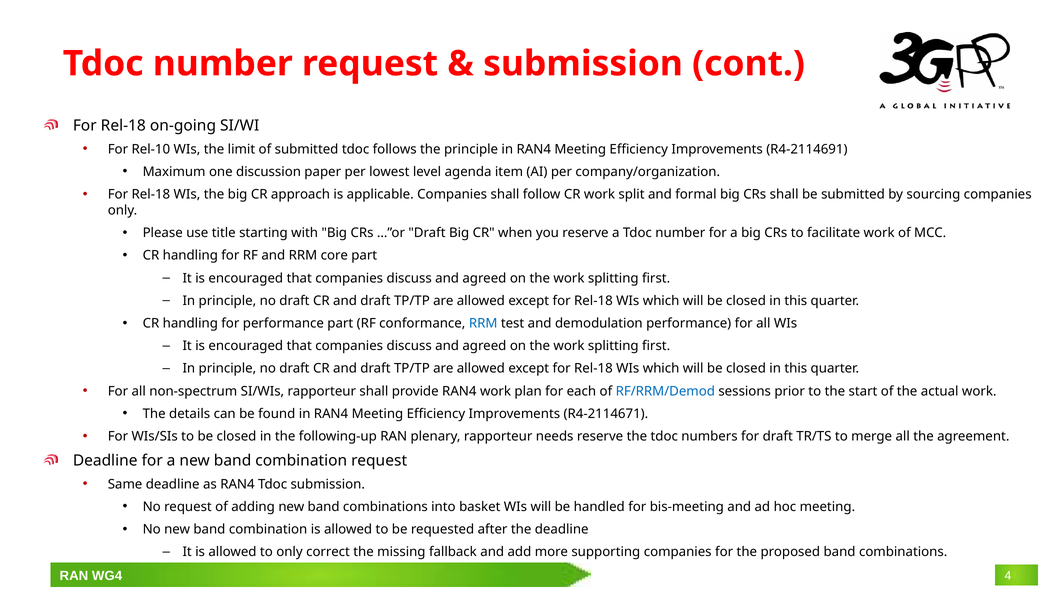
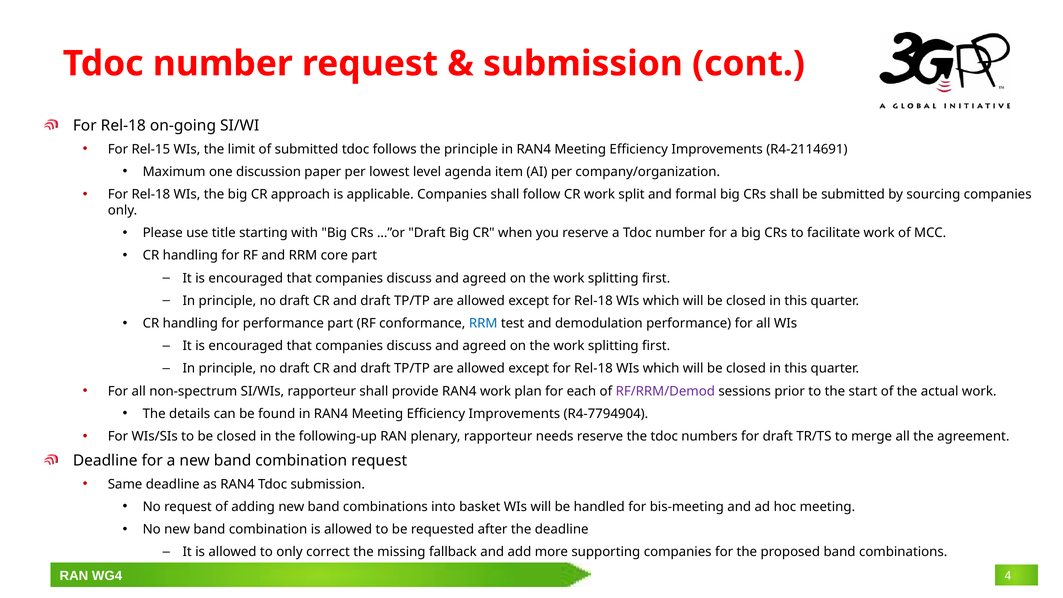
Rel-10: Rel-10 -> Rel-15
RF/RRM/Demod colour: blue -> purple
R4-2114671: R4-2114671 -> R4-7794904
